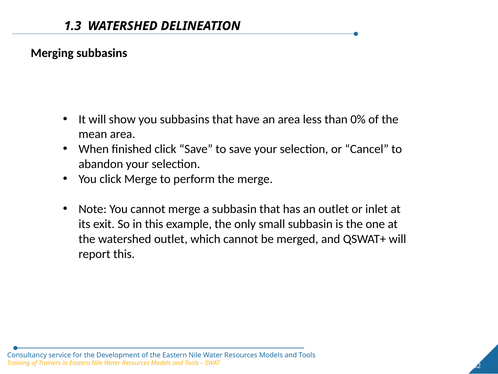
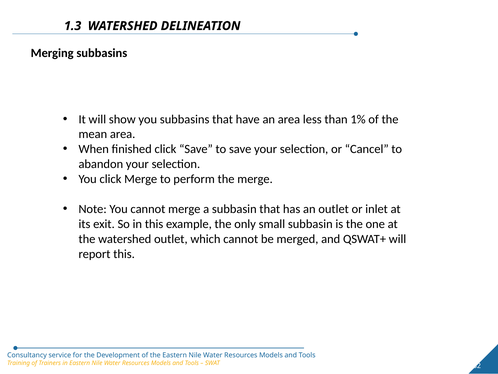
0%: 0% -> 1%
